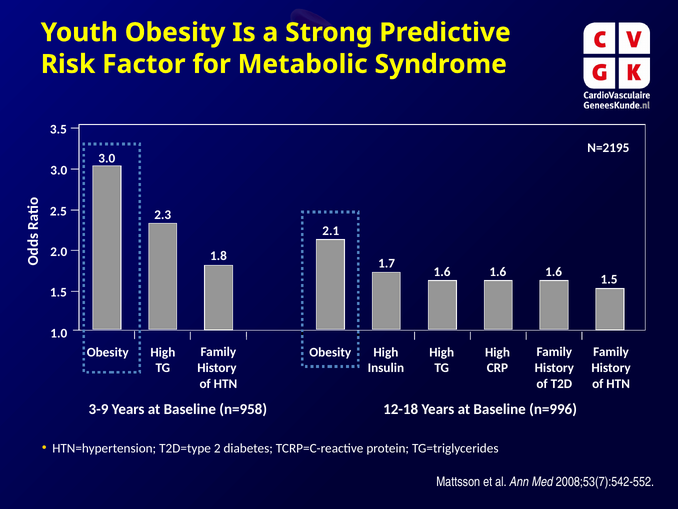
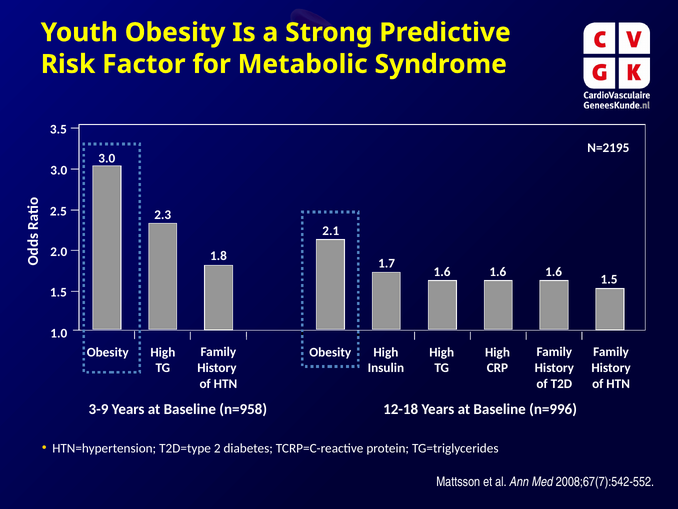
2008;53(7):542-552: 2008;53(7):542-552 -> 2008;67(7):542-552
